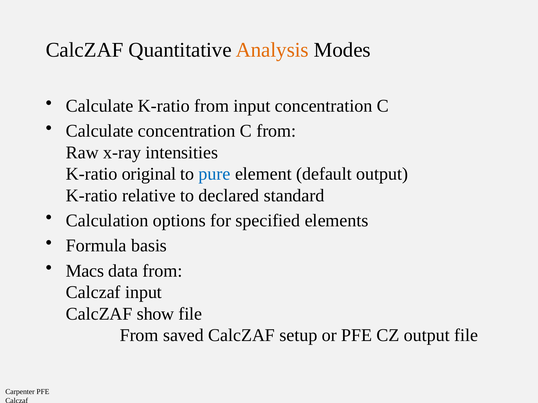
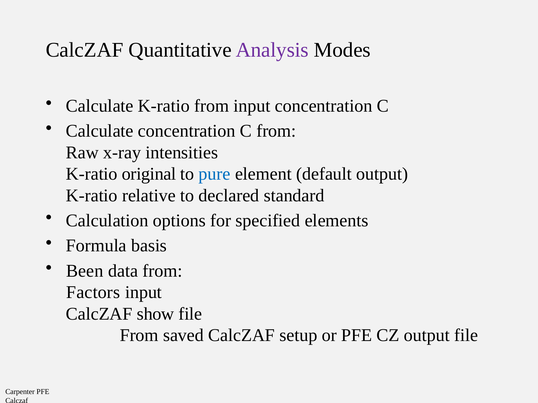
Analysis colour: orange -> purple
Macs: Macs -> Been
Calczaf at (93, 293): Calczaf -> Factors
